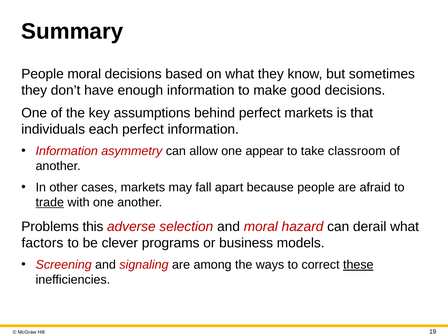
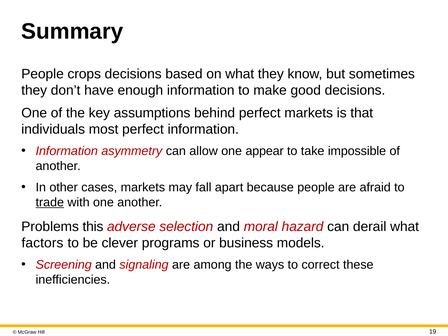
People moral: moral -> crops
each: each -> most
classroom: classroom -> impossible
these underline: present -> none
